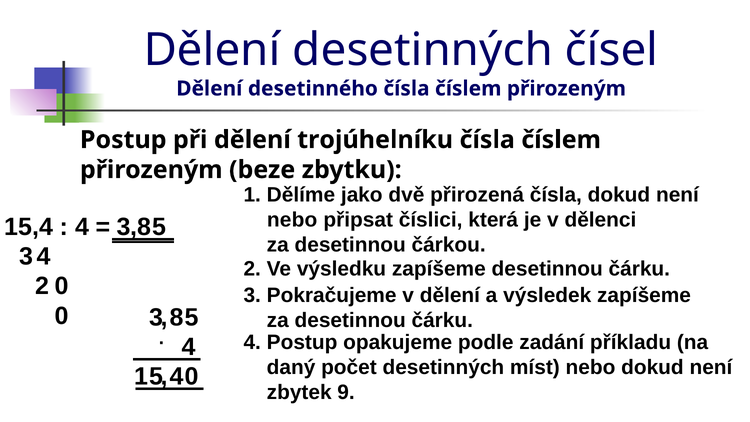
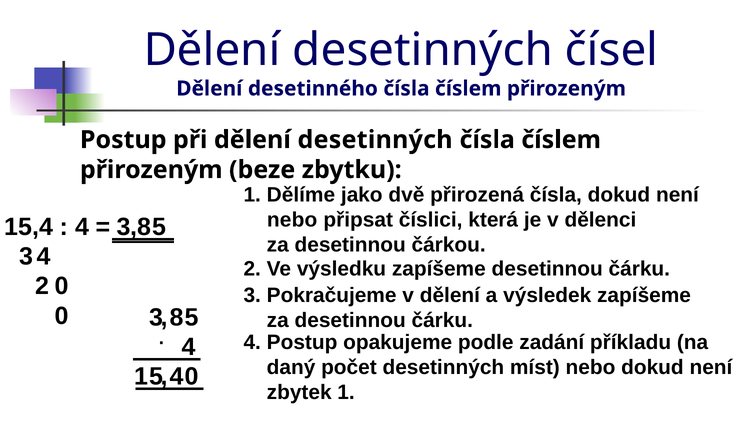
při dělení trojúhelníku: trojúhelníku -> desetinných
zbytek 9: 9 -> 1
